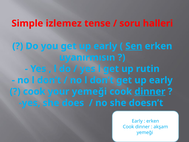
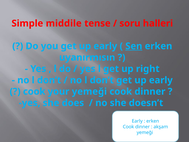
izlemez: izlemez -> middile
rutin: rutin -> right
dinner at (150, 91) underline: present -> none
